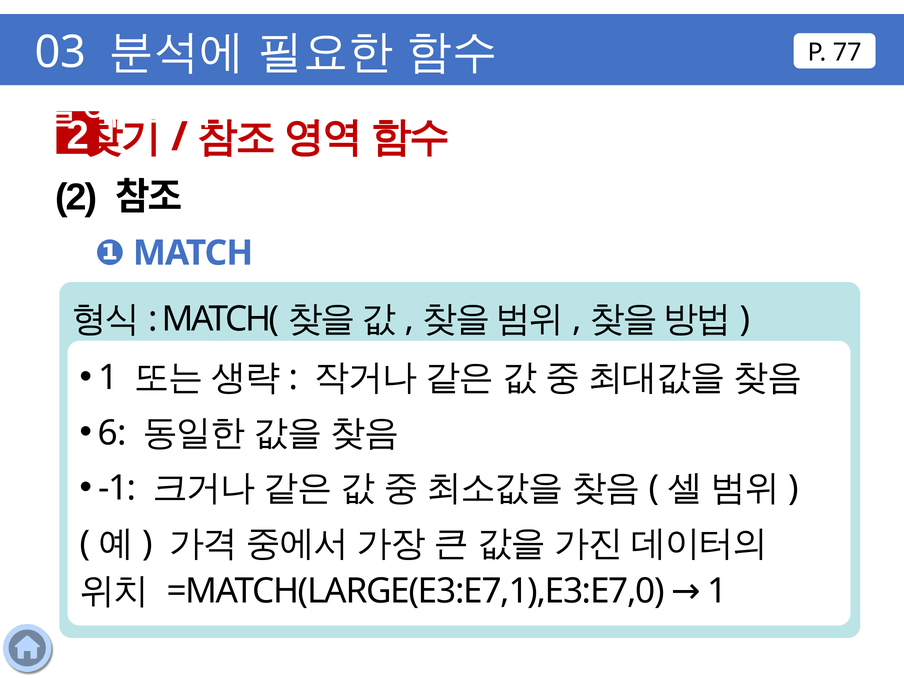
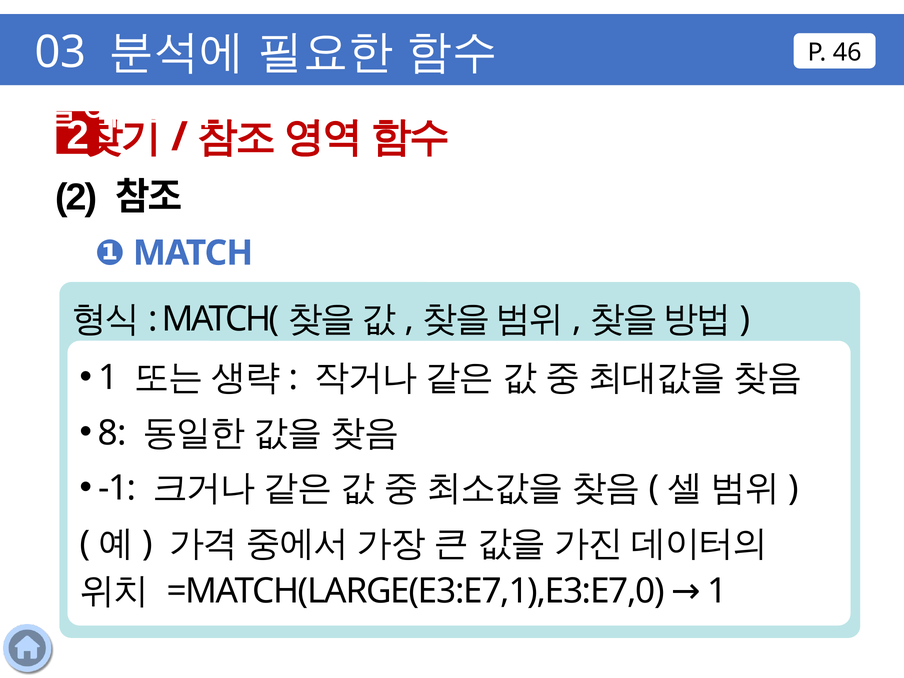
77: 77 -> 46
6: 6 -> 8
